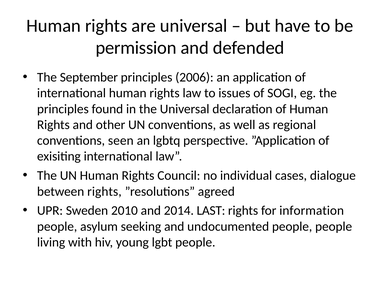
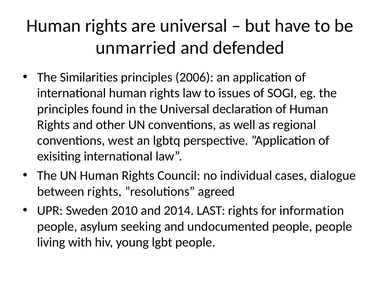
permission: permission -> unmarried
September: September -> Similarities
seen: seen -> west
